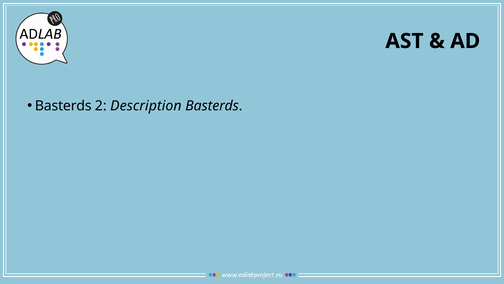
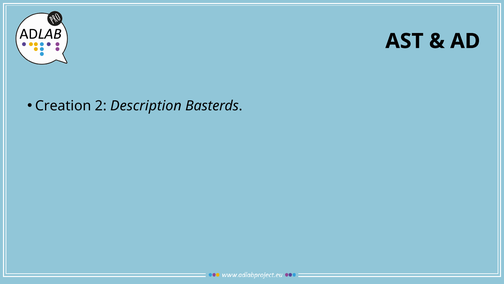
Basterds at (63, 106): Basterds -> Creation
